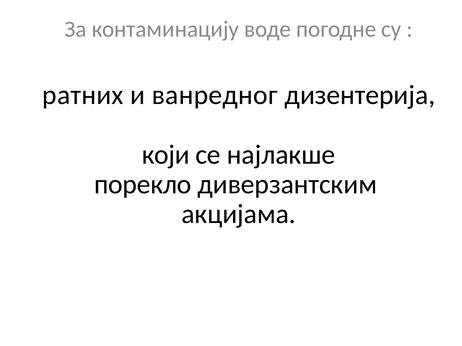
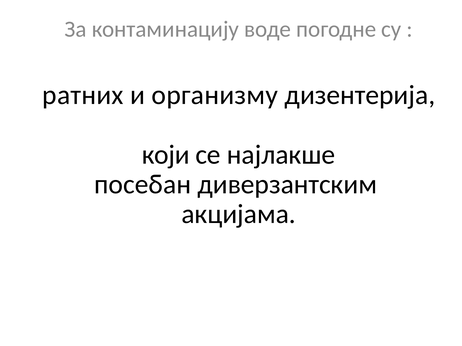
ванредног: ванредног -> организму
порекло: порекло -> посебан
